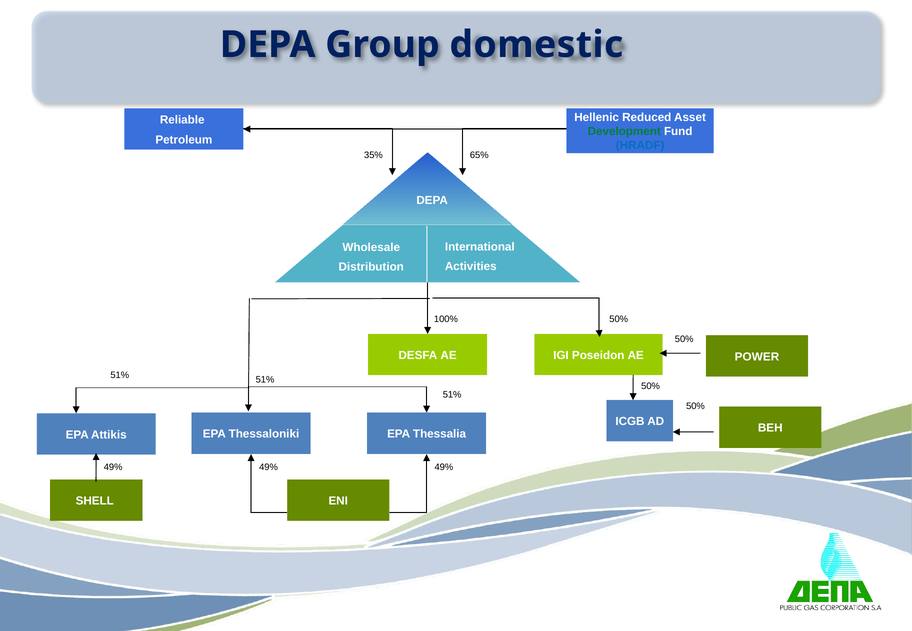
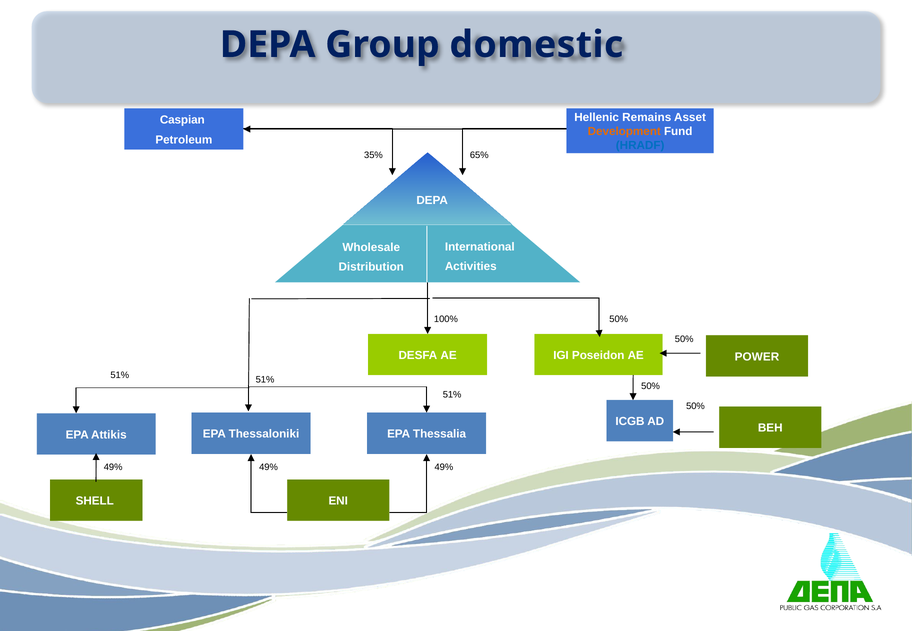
Reduced: Reduced -> Remains
Reliable: Reliable -> Caspian
Development colour: green -> orange
